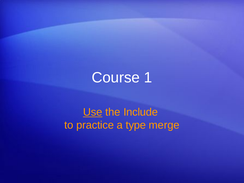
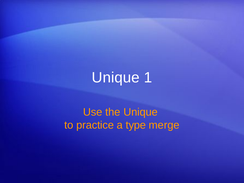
Course at (116, 78): Course -> Unique
Use underline: present -> none
the Include: Include -> Unique
